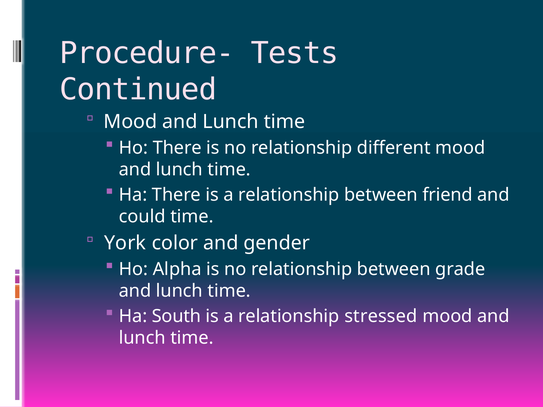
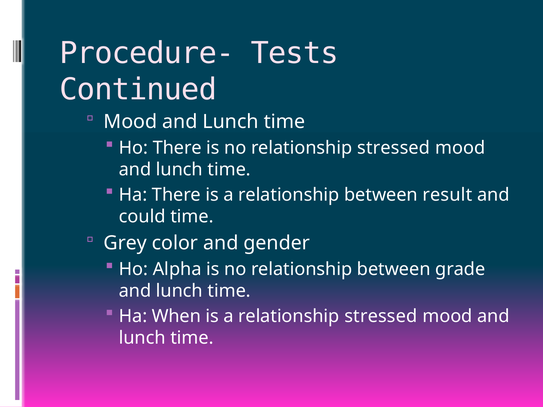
no relationship different: different -> stressed
friend: friend -> result
York: York -> Grey
South: South -> When
